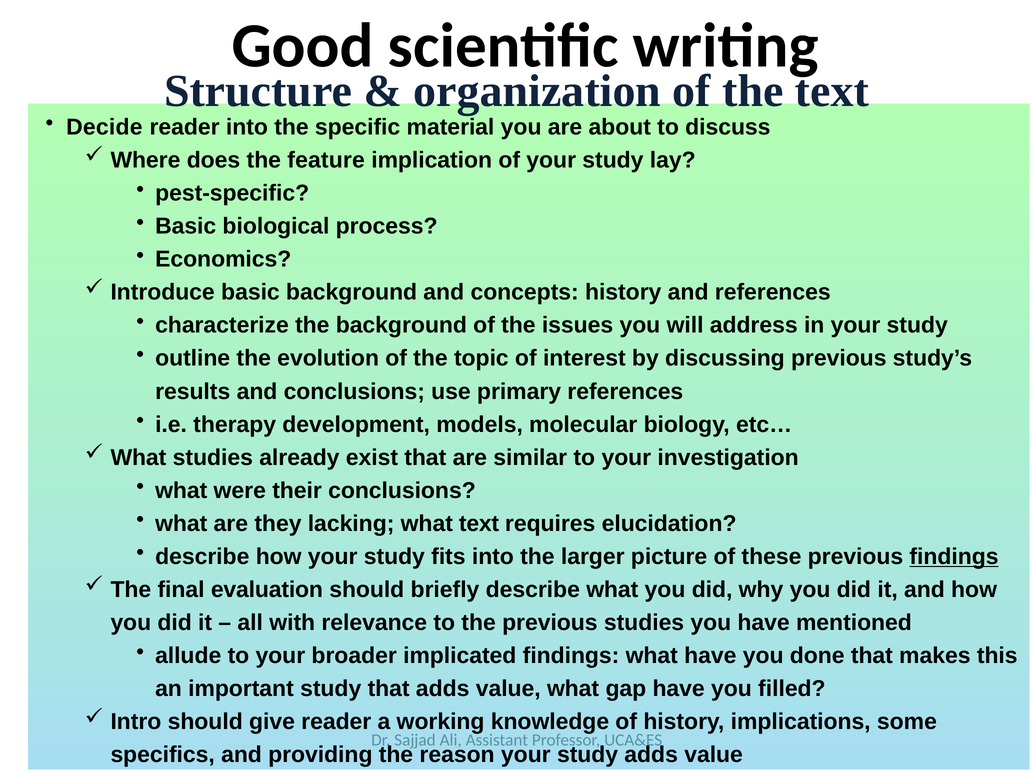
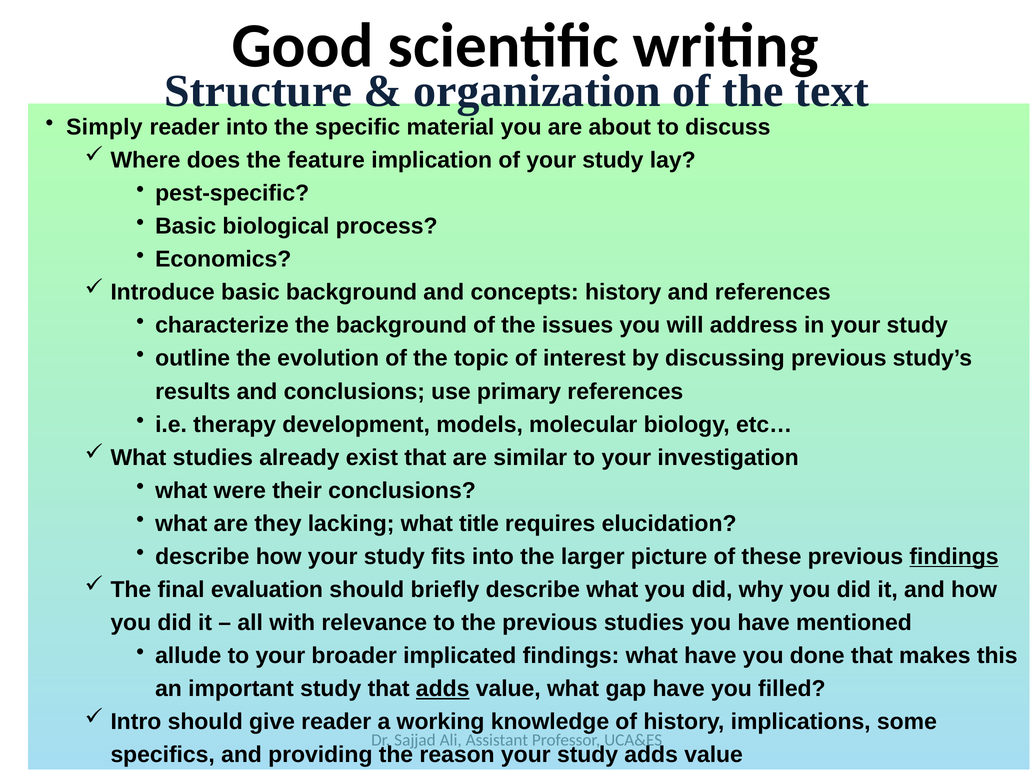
Decide: Decide -> Simply
what text: text -> title
adds at (443, 689) underline: none -> present
